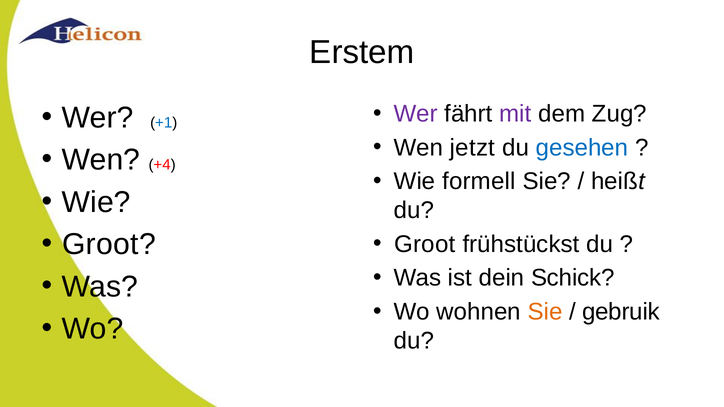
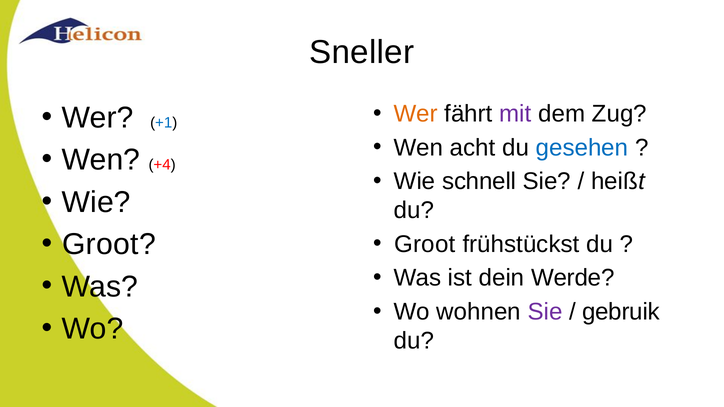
Erstem: Erstem -> Sneller
Wer at (416, 114) colour: purple -> orange
jetzt: jetzt -> acht
formell: formell -> schnell
Schick: Schick -> Werde
Sie at (545, 312) colour: orange -> purple
